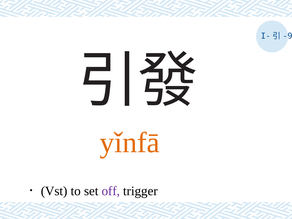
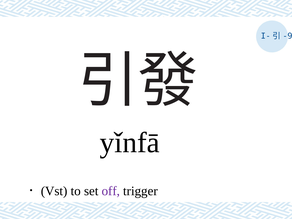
yǐnfā colour: orange -> black
